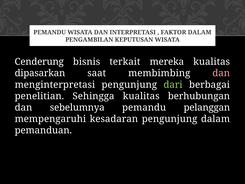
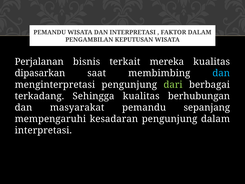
Cenderung: Cenderung -> Perjalanan
dan at (221, 73) colour: pink -> light blue
penelitian: penelitian -> terkadang
sebelumnya: sebelumnya -> masyarakat
pelanggan: pelanggan -> sepanjang
pemanduan at (43, 130): pemanduan -> interpretasi
